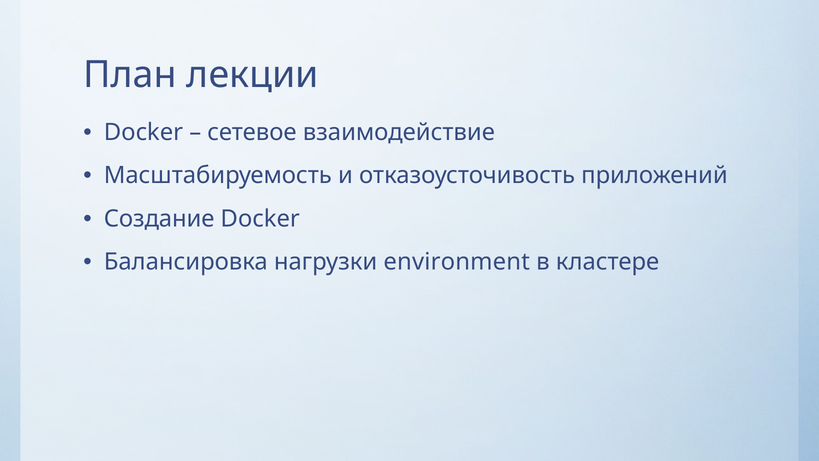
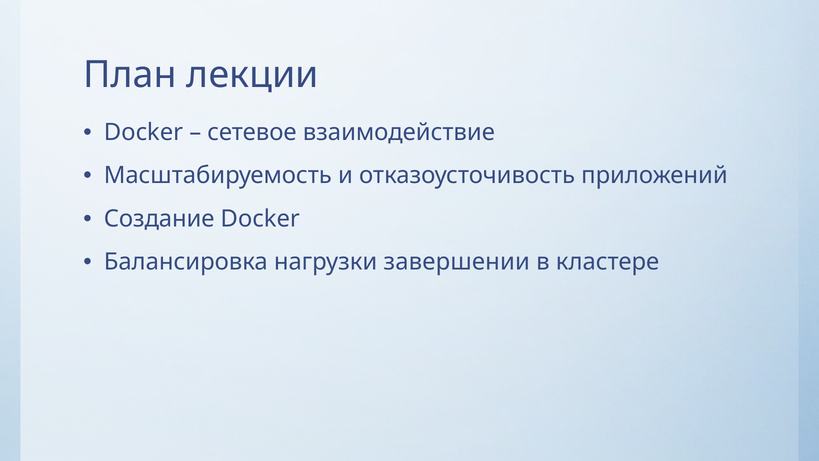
environment: environment -> завершении
